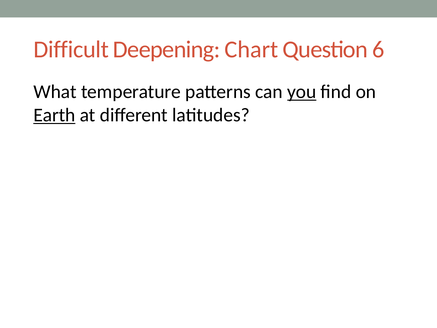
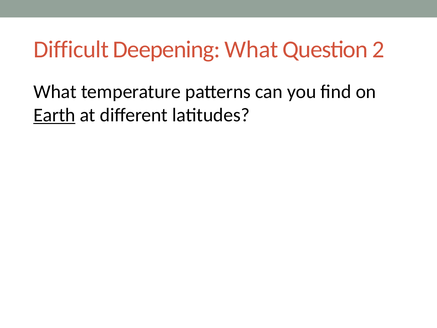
Deepening Chart: Chart -> What
6: 6 -> 2
you underline: present -> none
